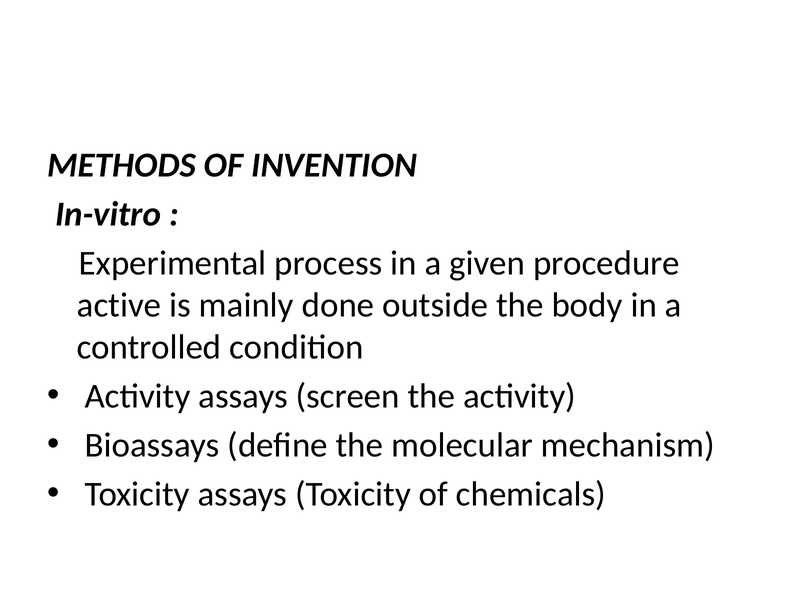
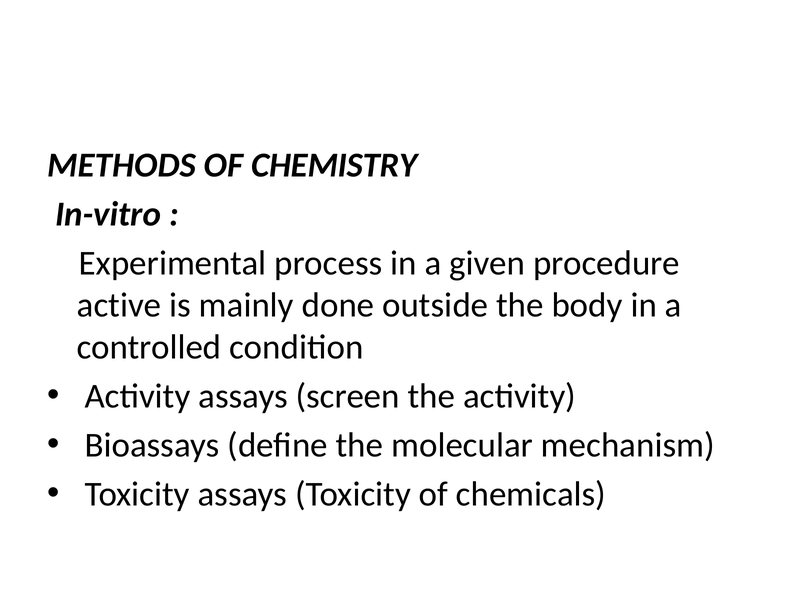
INVENTION: INVENTION -> CHEMISTRY
